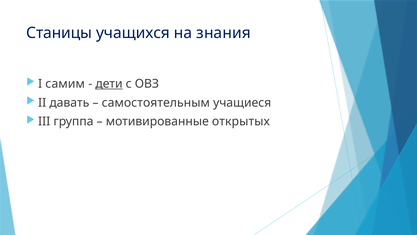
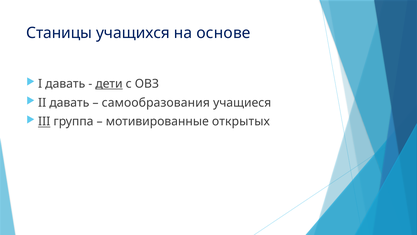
знания: знания -> основе
I самим: самим -> давать
самостоятельным: самостоятельным -> самообразования
III underline: none -> present
